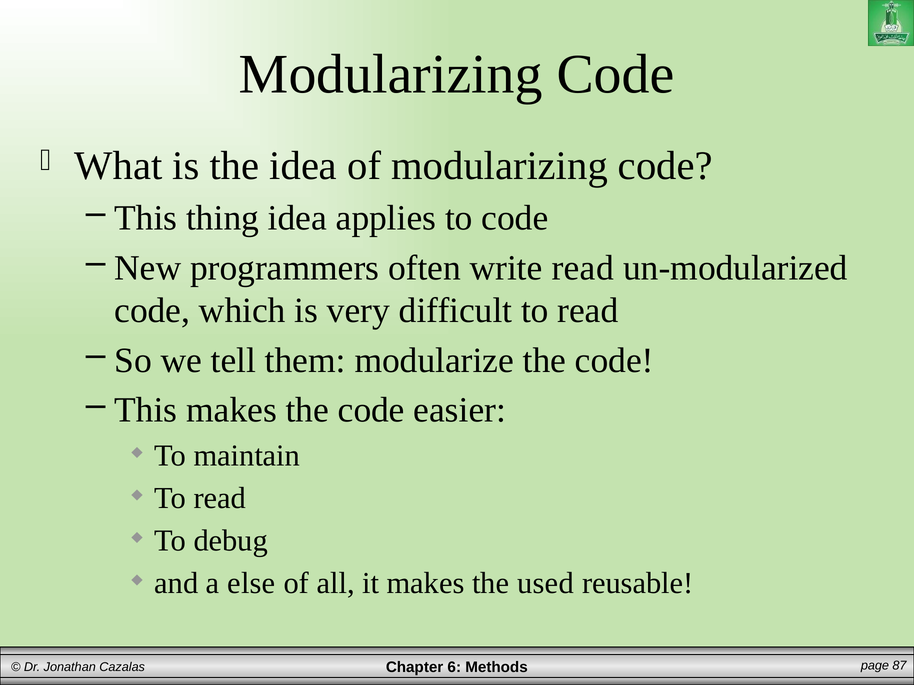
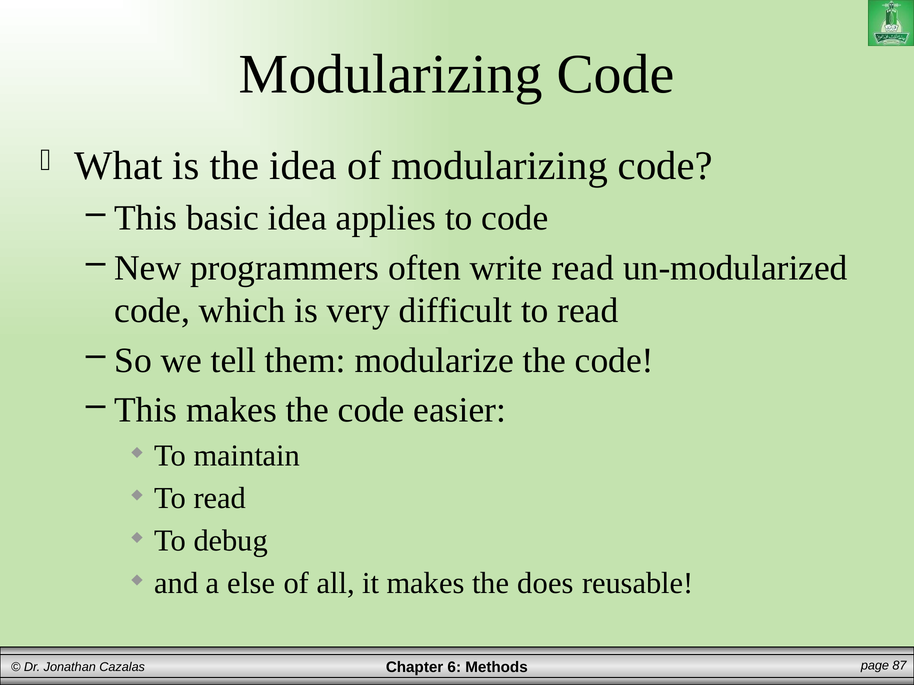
thing: thing -> basic
used: used -> does
